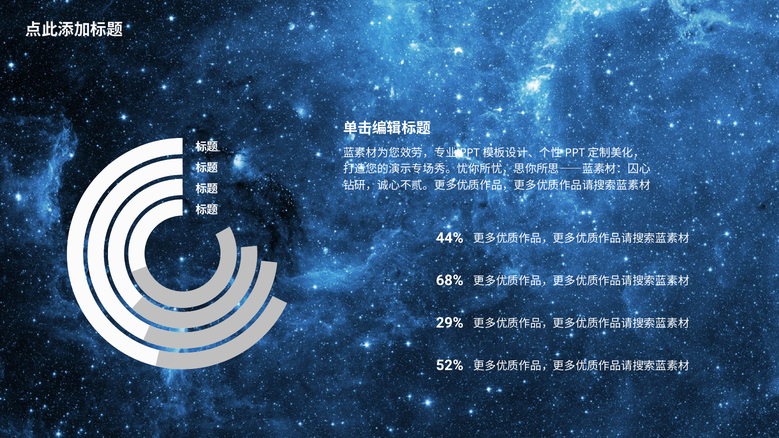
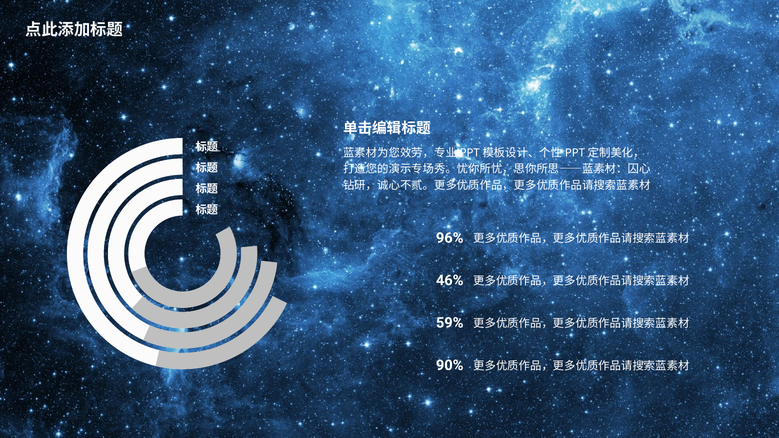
44%: 44% -> 96%
68%: 68% -> 46%
29%: 29% -> 59%
52%: 52% -> 90%
